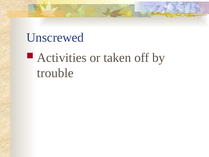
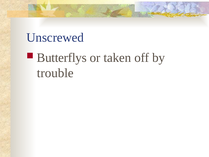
Activities: Activities -> Butterflys
